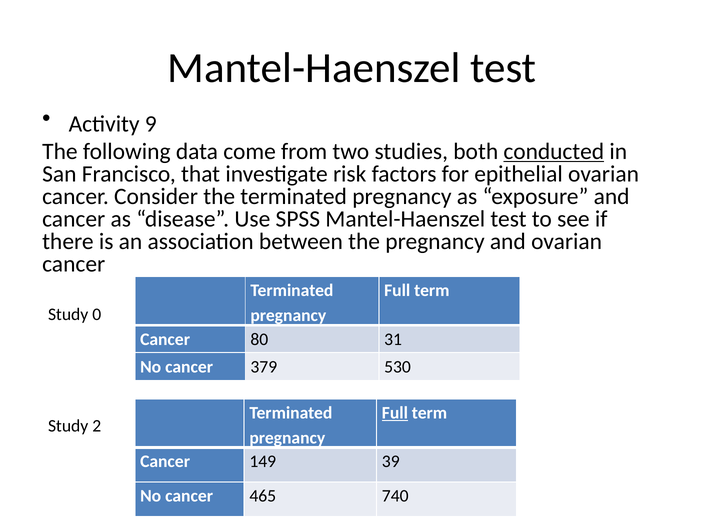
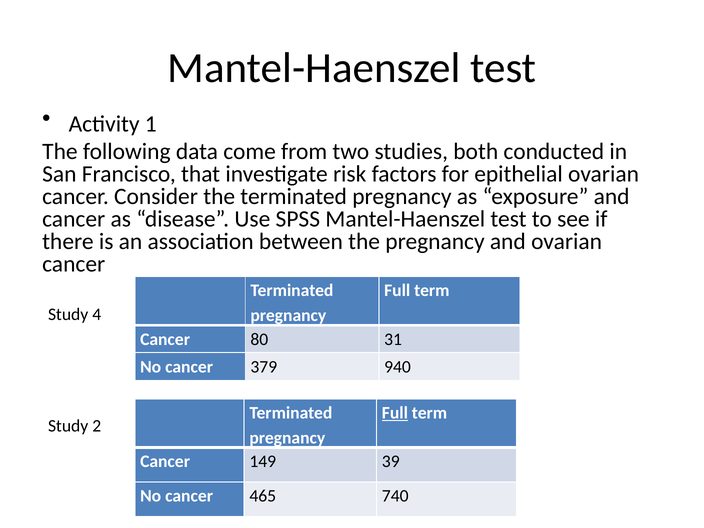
9: 9 -> 1
conducted underline: present -> none
0: 0 -> 4
530: 530 -> 940
